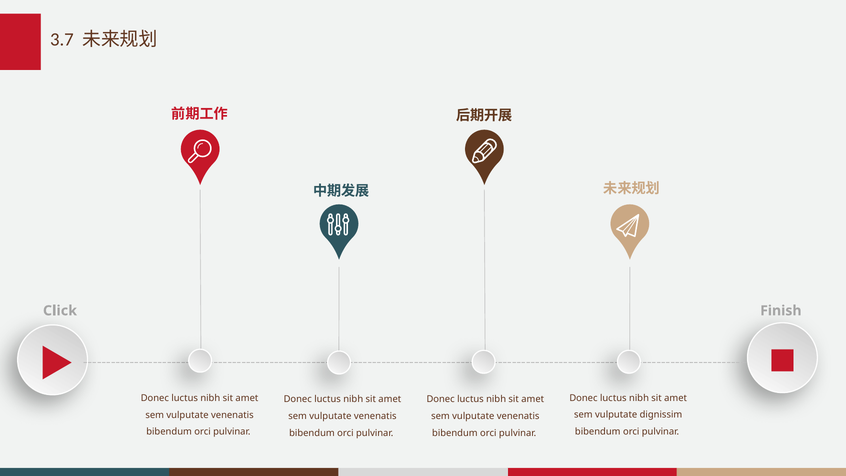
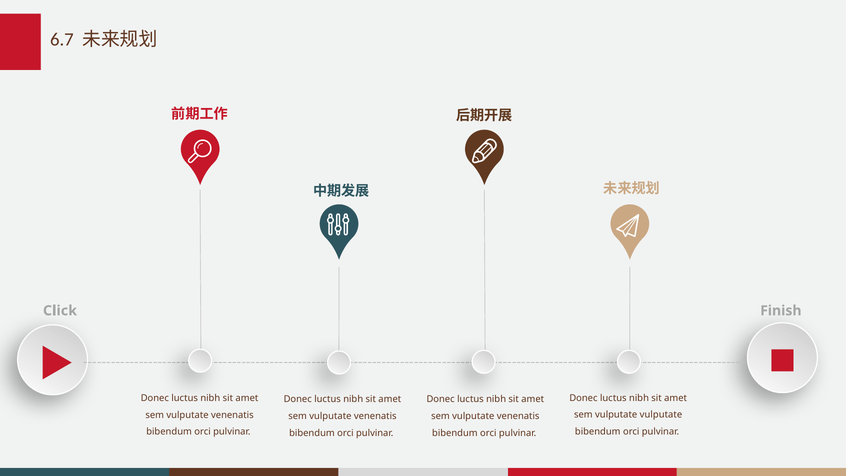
3.7: 3.7 -> 6.7
vulputate dignissim: dignissim -> vulputate
